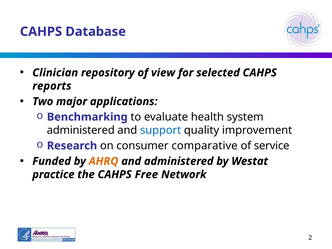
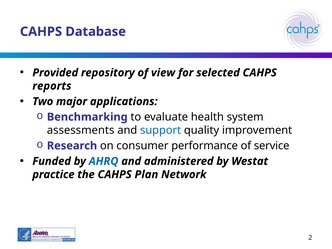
Clinician: Clinician -> Provided
administered at (81, 130): administered -> assessments
comparative: comparative -> performance
AHRQ colour: orange -> blue
Free: Free -> Plan
